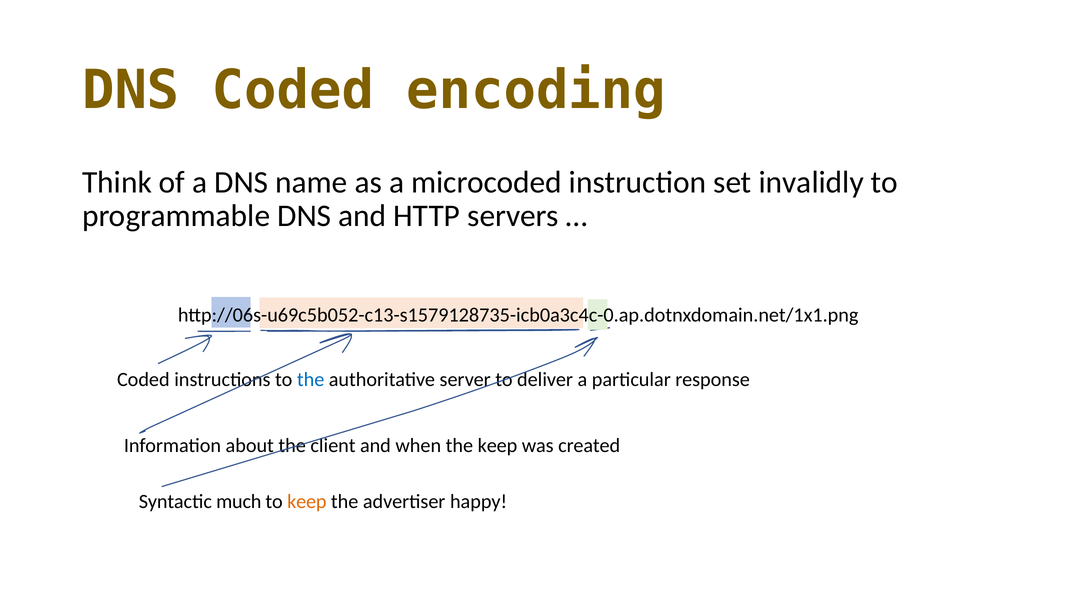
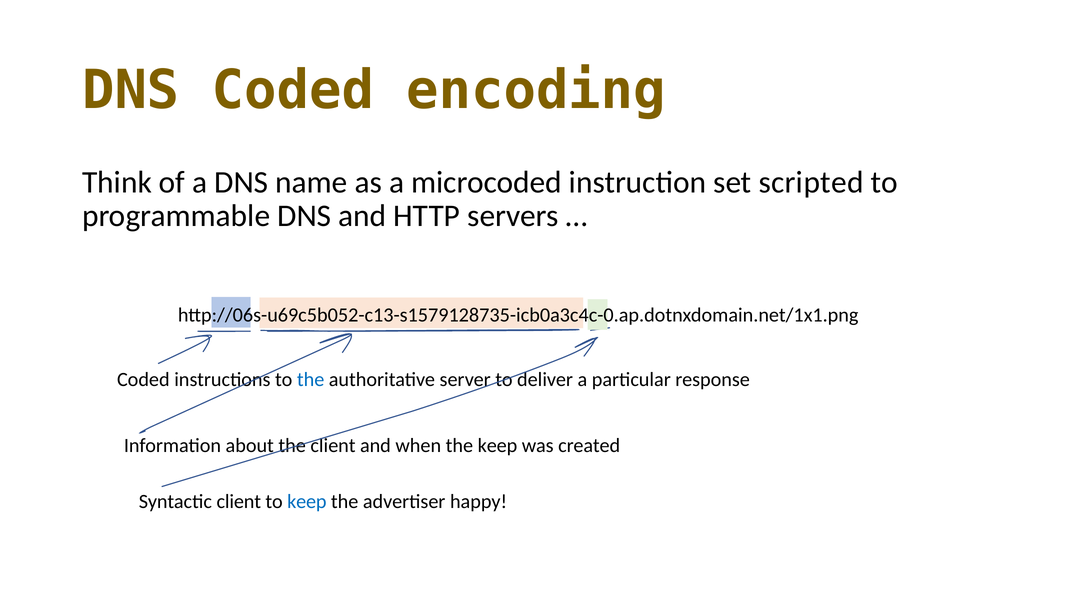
invalidly: invalidly -> scripted
Syntactic much: much -> client
keep at (307, 502) colour: orange -> blue
